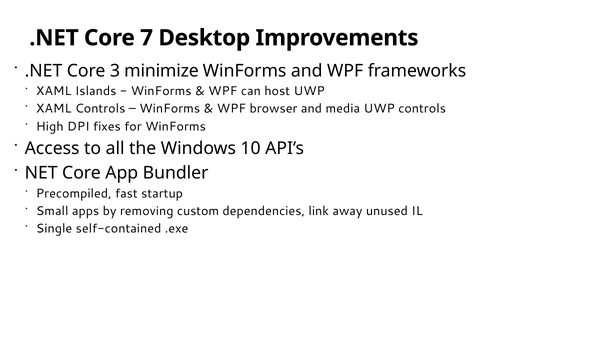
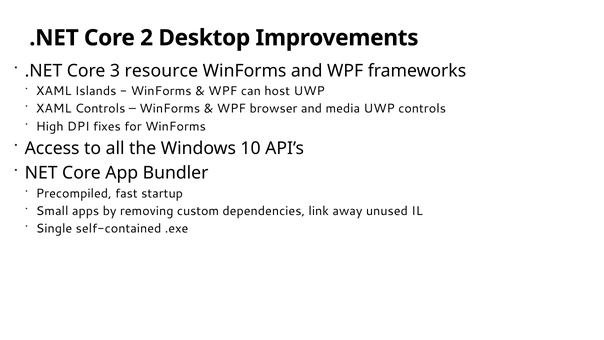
7: 7 -> 2
minimize: minimize -> resource
